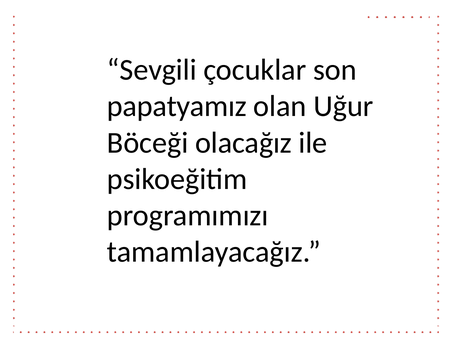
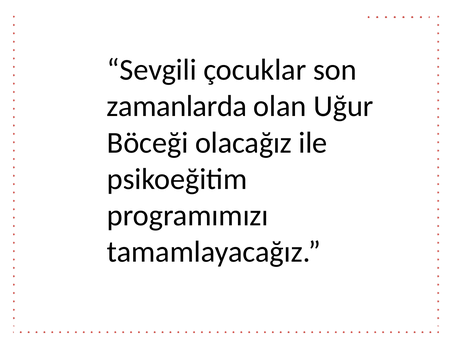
papatyamız: papatyamız -> zamanlarda
